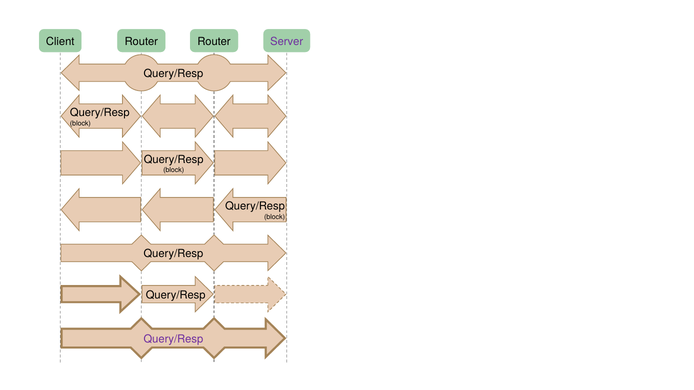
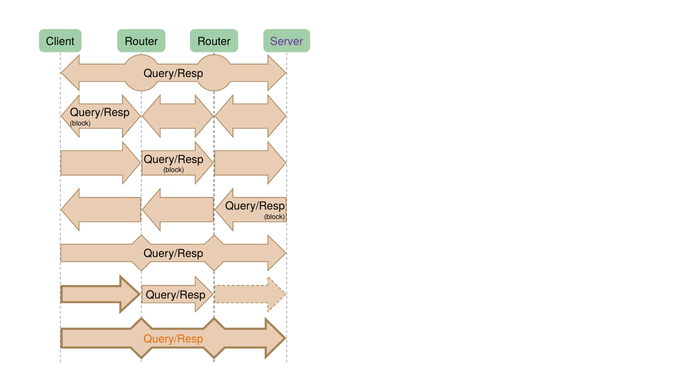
Query/Resp at (173, 339) colour: purple -> orange
